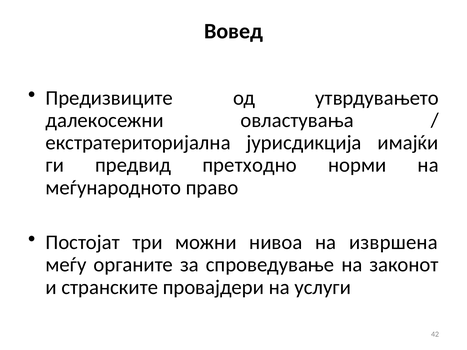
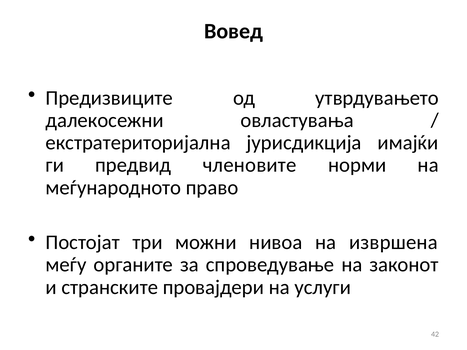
претходно: претходно -> членовите
